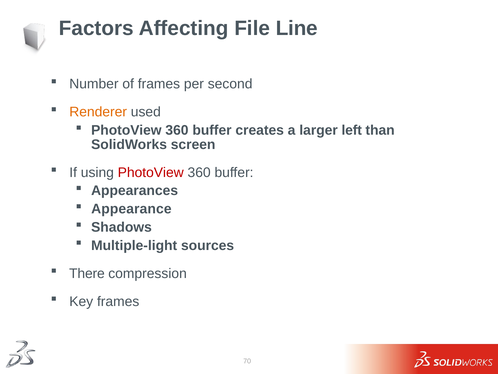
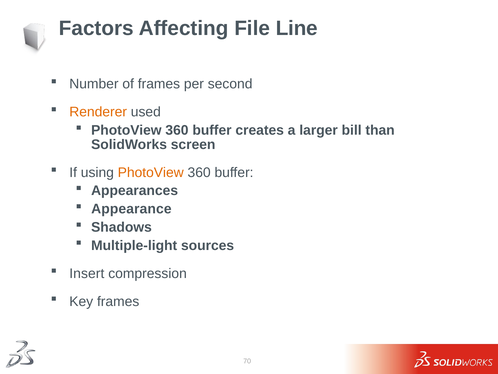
left: left -> bill
PhotoView at (151, 172) colour: red -> orange
There: There -> Insert
